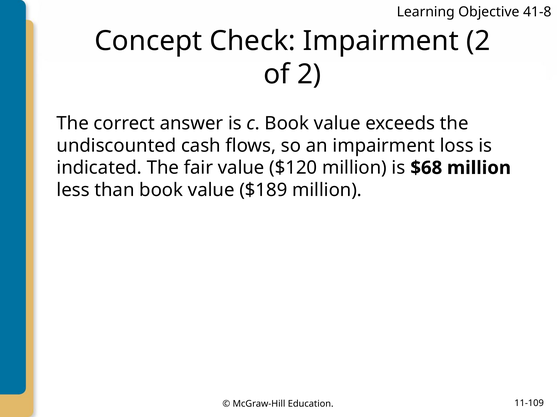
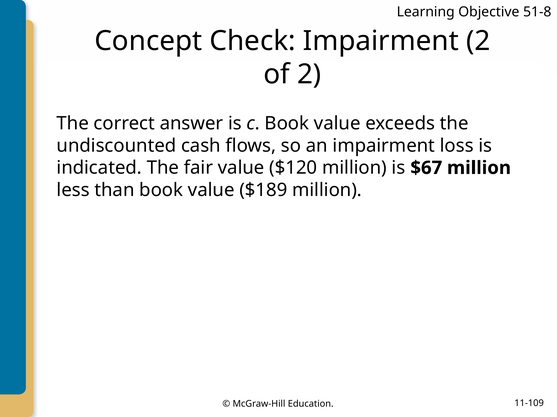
41-8: 41-8 -> 51-8
$68: $68 -> $67
